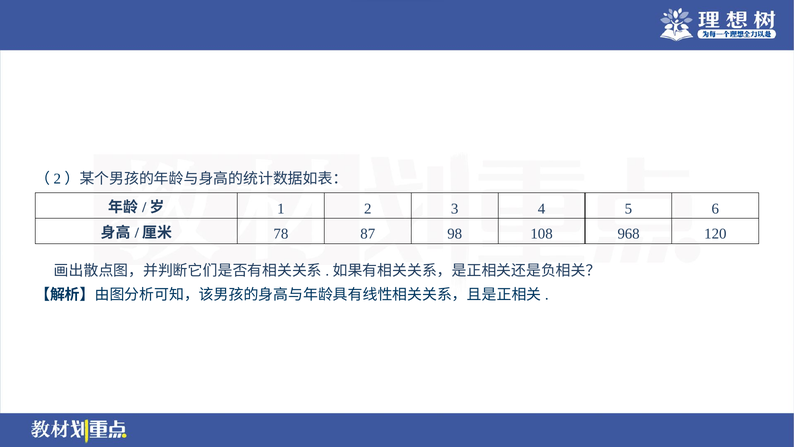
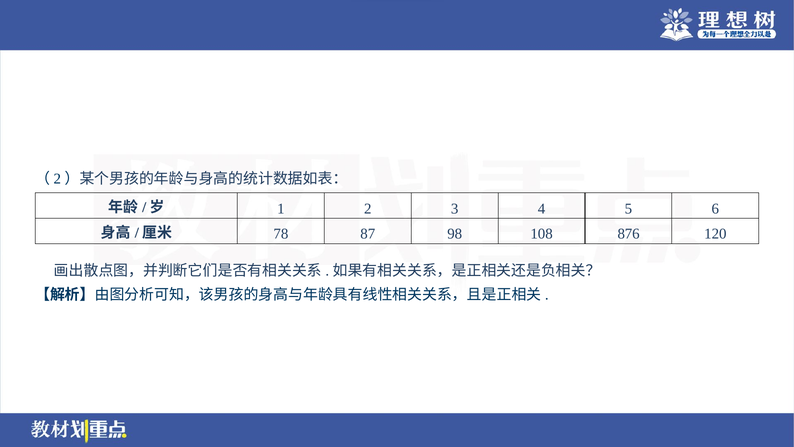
968: 968 -> 876
